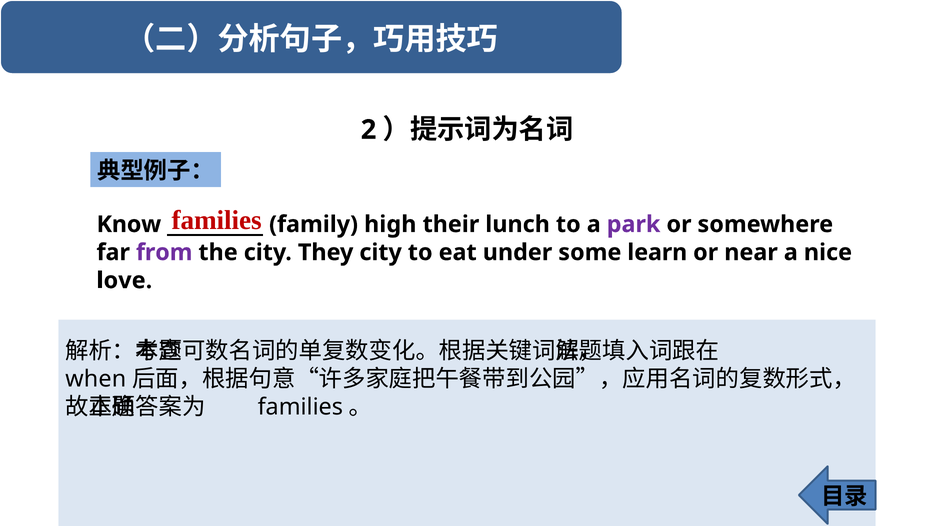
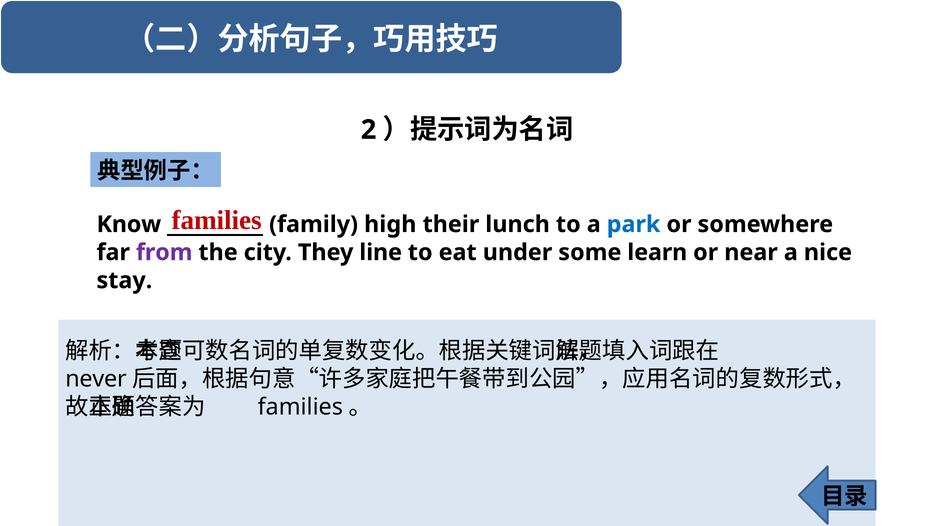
park colour: purple -> blue
They city: city -> line
love: love -> stay
when: when -> never
